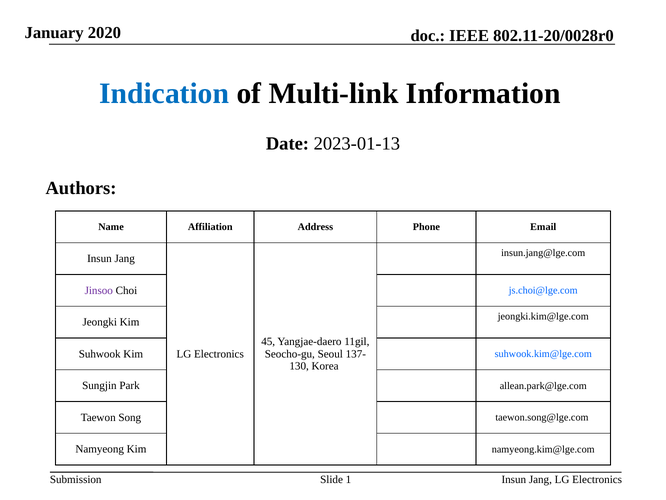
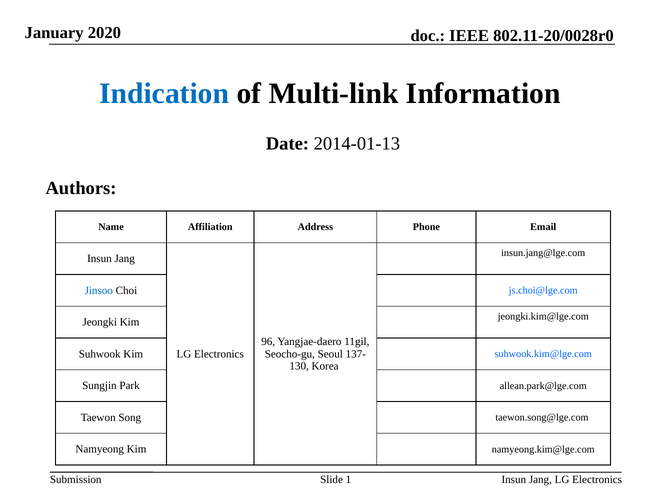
2023-01-13: 2023-01-13 -> 2014-01-13
Jinsoo colour: purple -> blue
45: 45 -> 96
